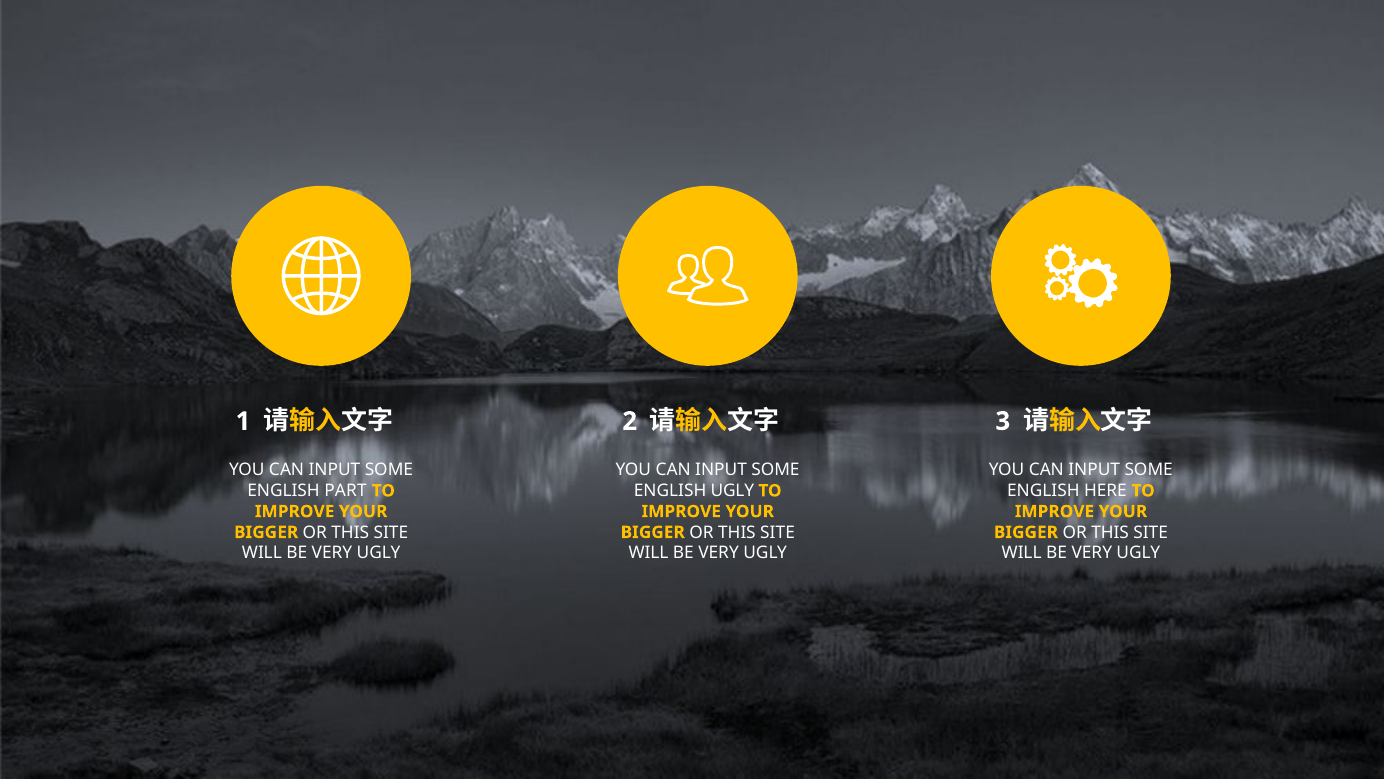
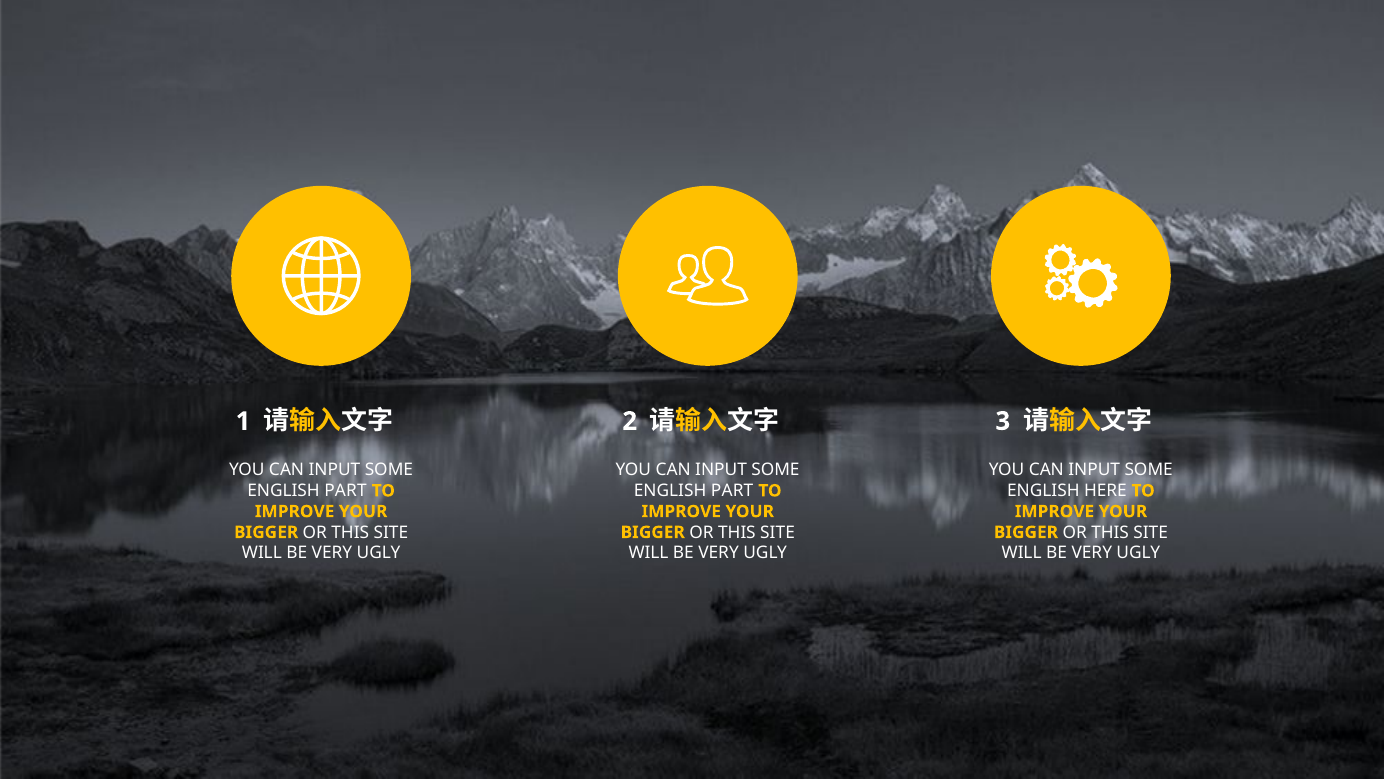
UGLY at (732, 490): UGLY -> PART
